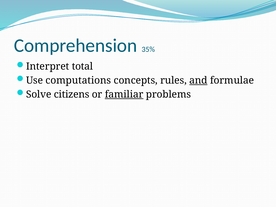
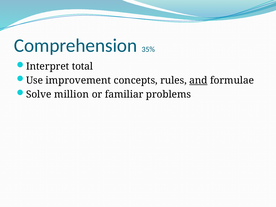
computations: computations -> improvement
citizens: citizens -> million
familiar underline: present -> none
